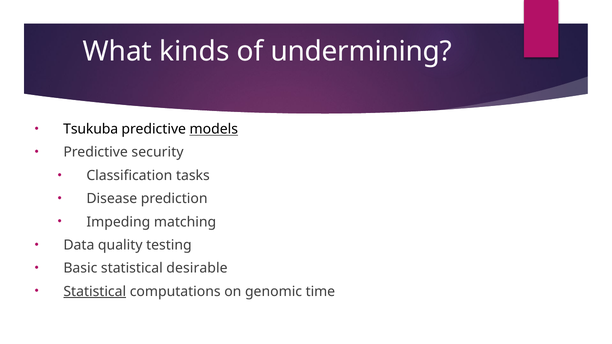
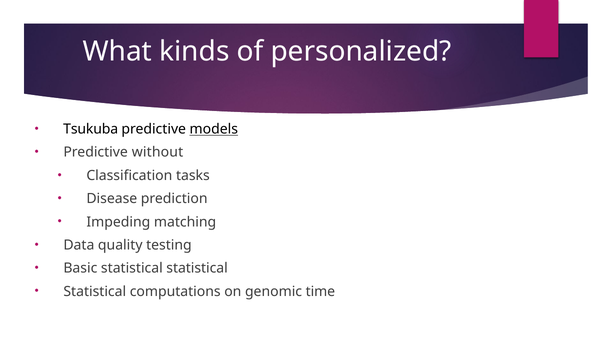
undermining: undermining -> personalized
security: security -> without
statistical desirable: desirable -> statistical
Statistical at (95, 292) underline: present -> none
